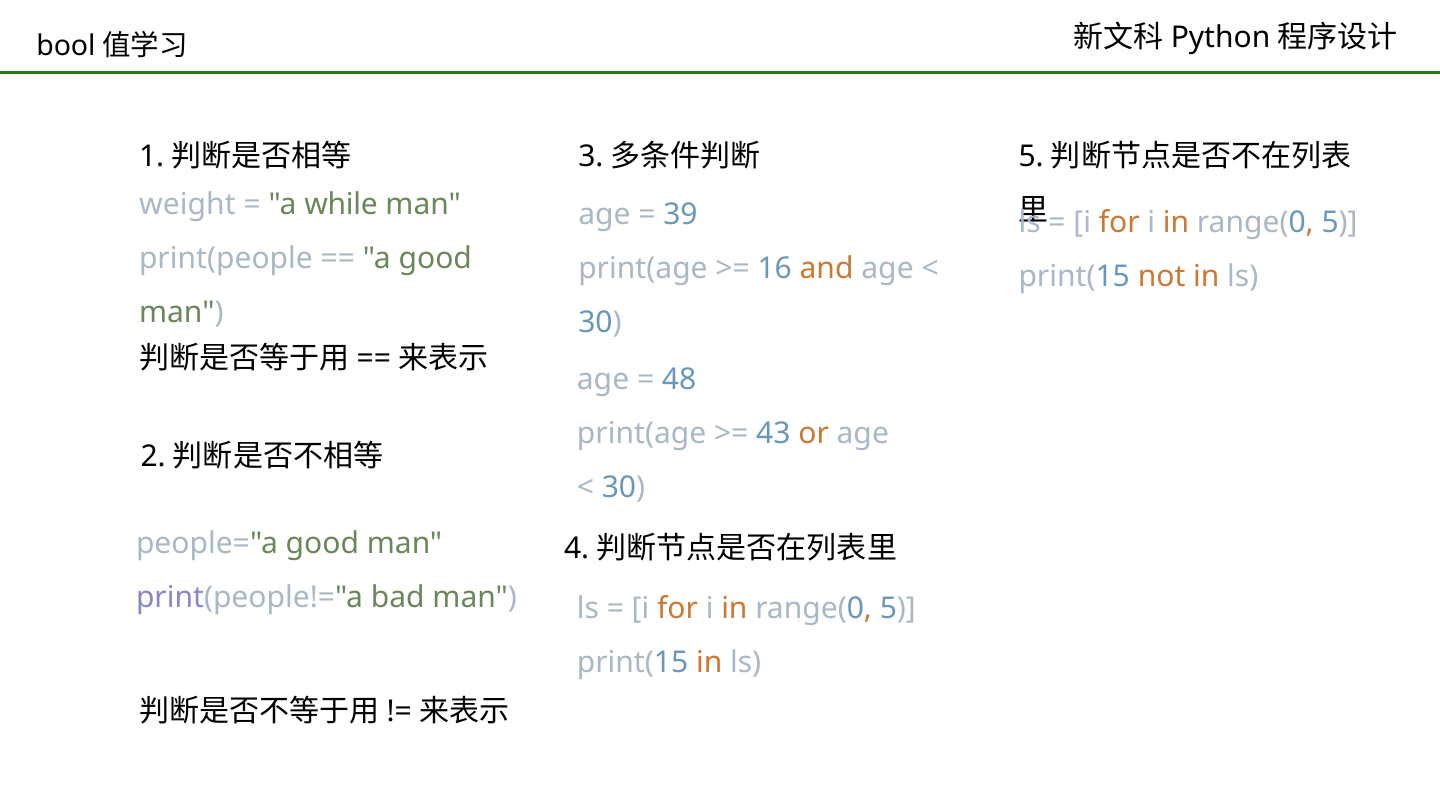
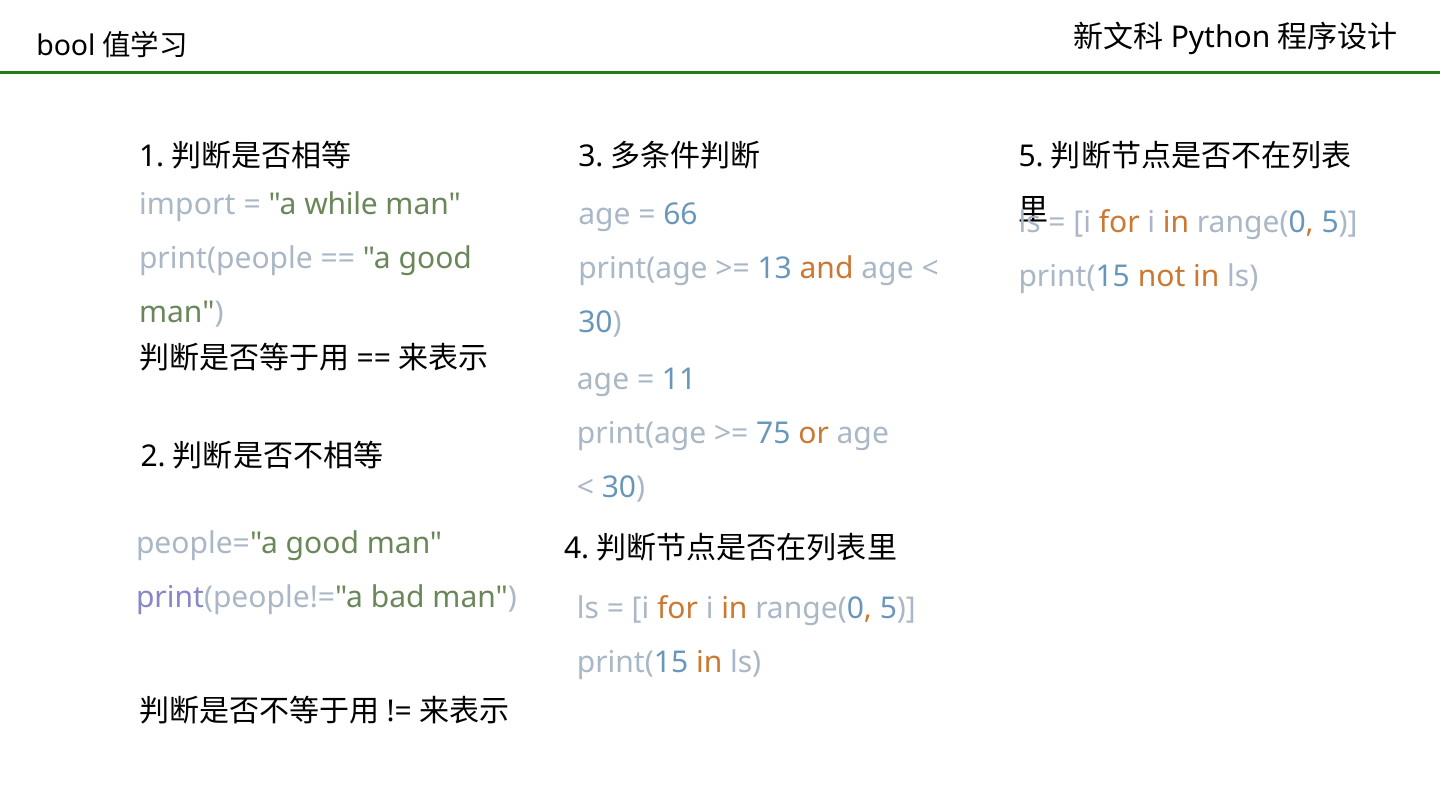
weight: weight -> import
39: 39 -> 66
16: 16 -> 13
48: 48 -> 11
43: 43 -> 75
